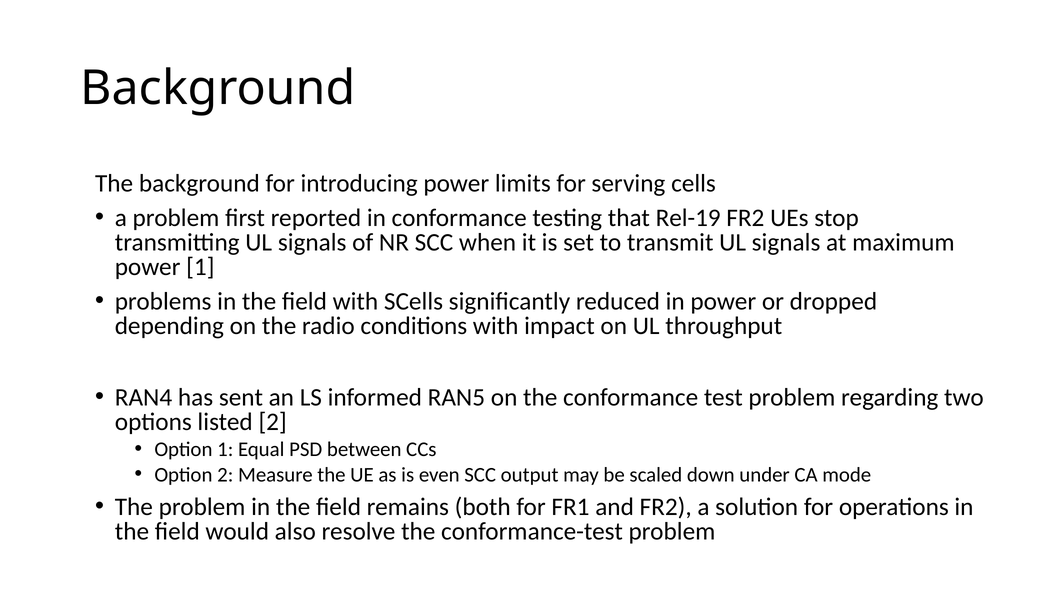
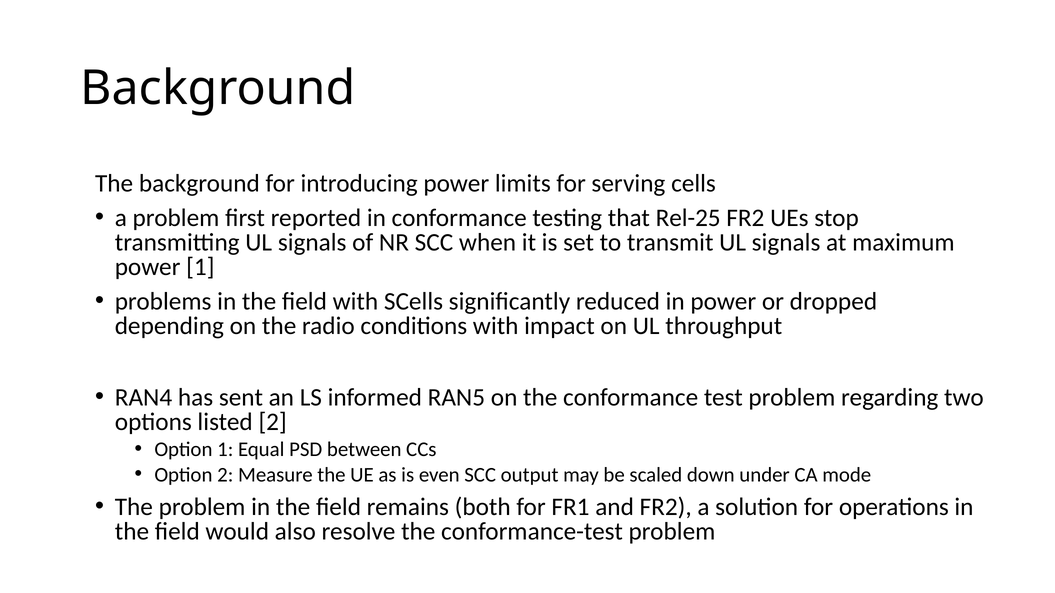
Rel-19: Rel-19 -> Rel-25
